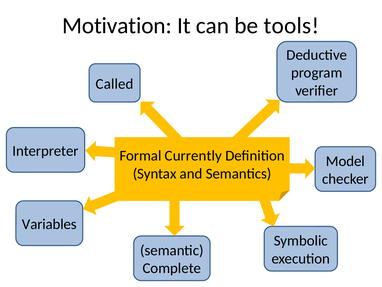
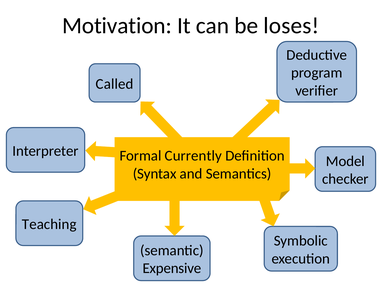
tools: tools -> loses
Variables: Variables -> Teaching
Complete: Complete -> Expensive
